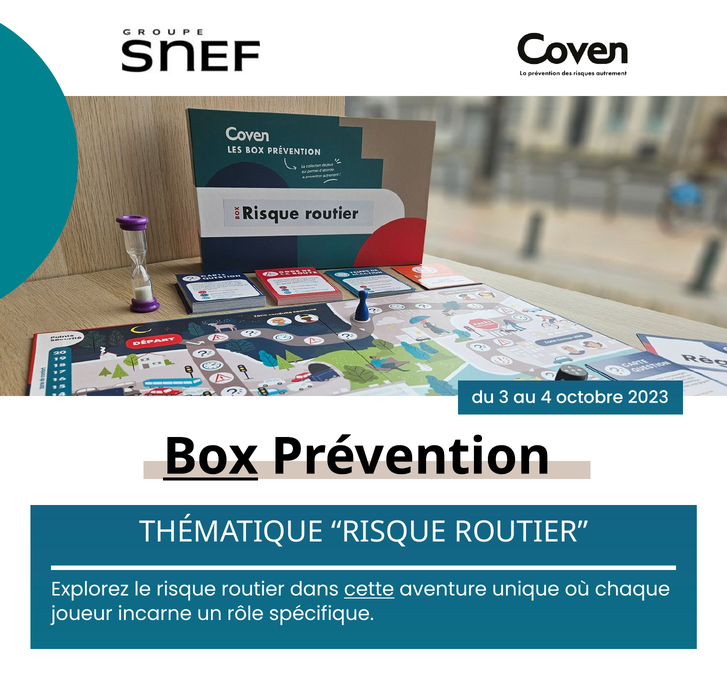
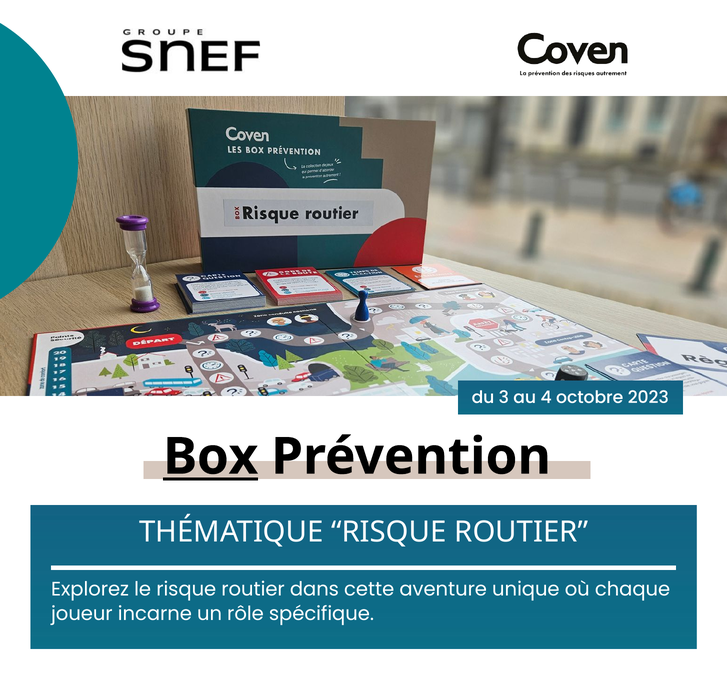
cette underline: present -> none
